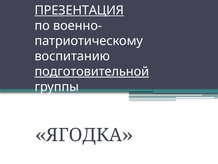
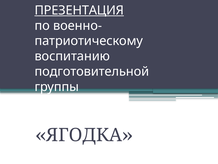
подготовительной underline: present -> none
